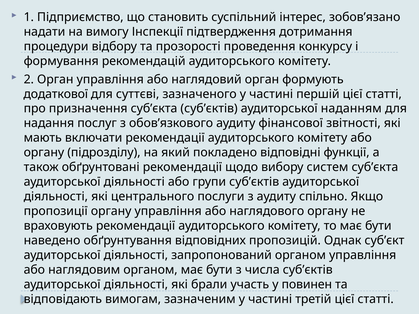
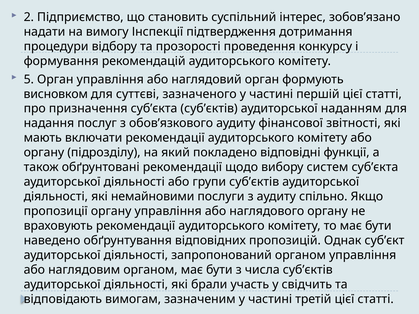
1: 1 -> 2
2: 2 -> 5
додаткової: додаткової -> висновком
центрального: центрального -> немайновими
повинен: повинен -> свідчить
